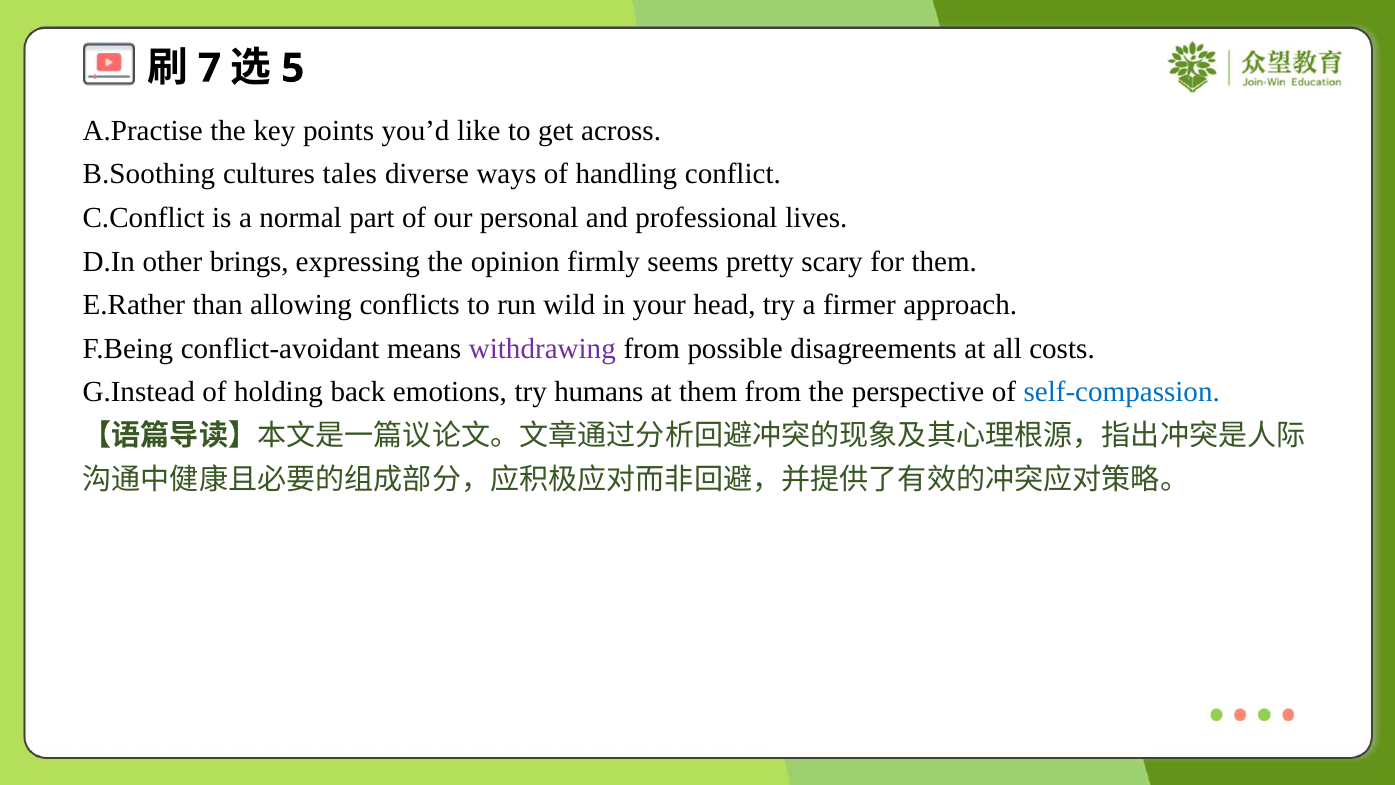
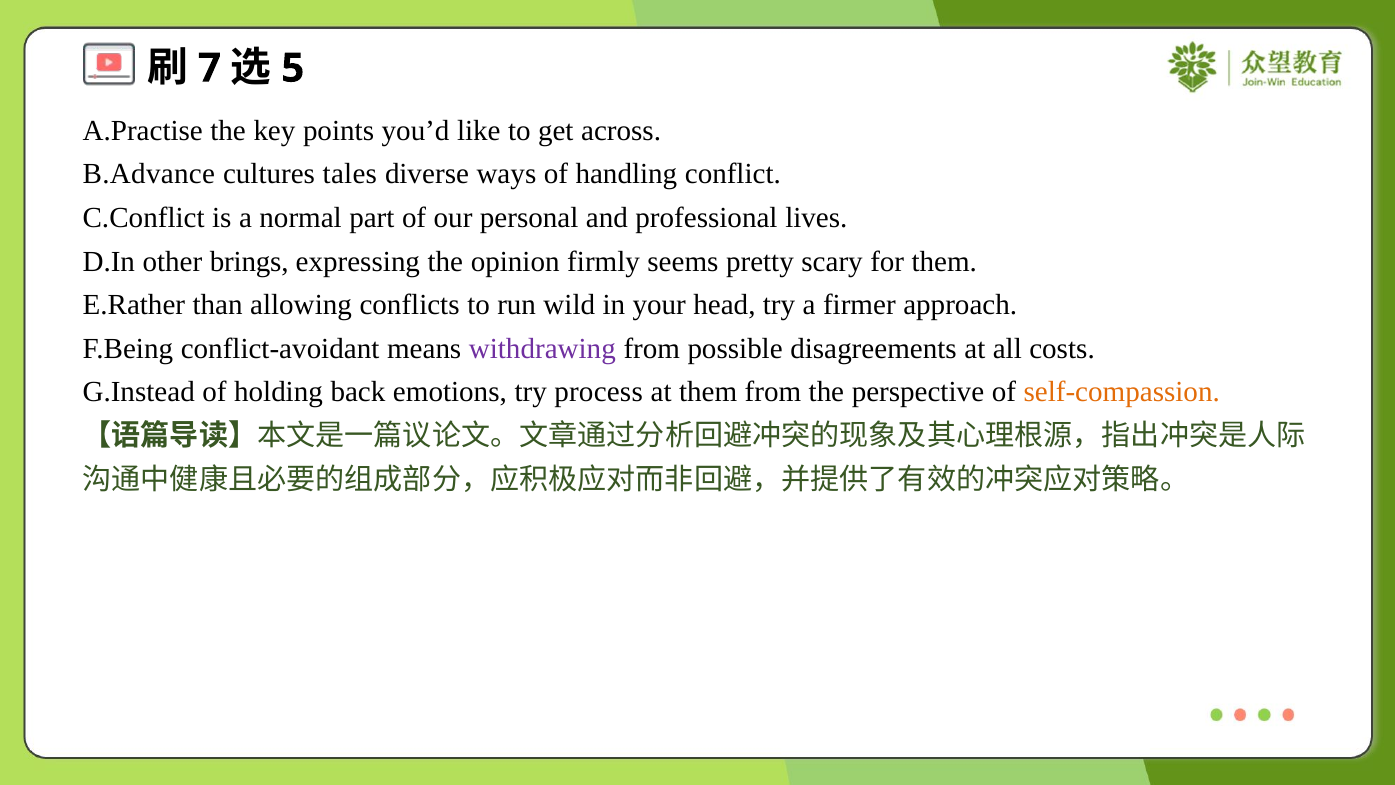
B.Soothing: B.Soothing -> B.Advance
humans: humans -> process
self-compassion colour: blue -> orange
